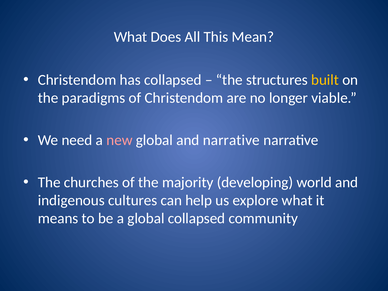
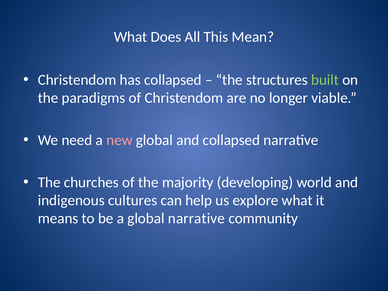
built colour: yellow -> light green
and narrative: narrative -> collapsed
global collapsed: collapsed -> narrative
